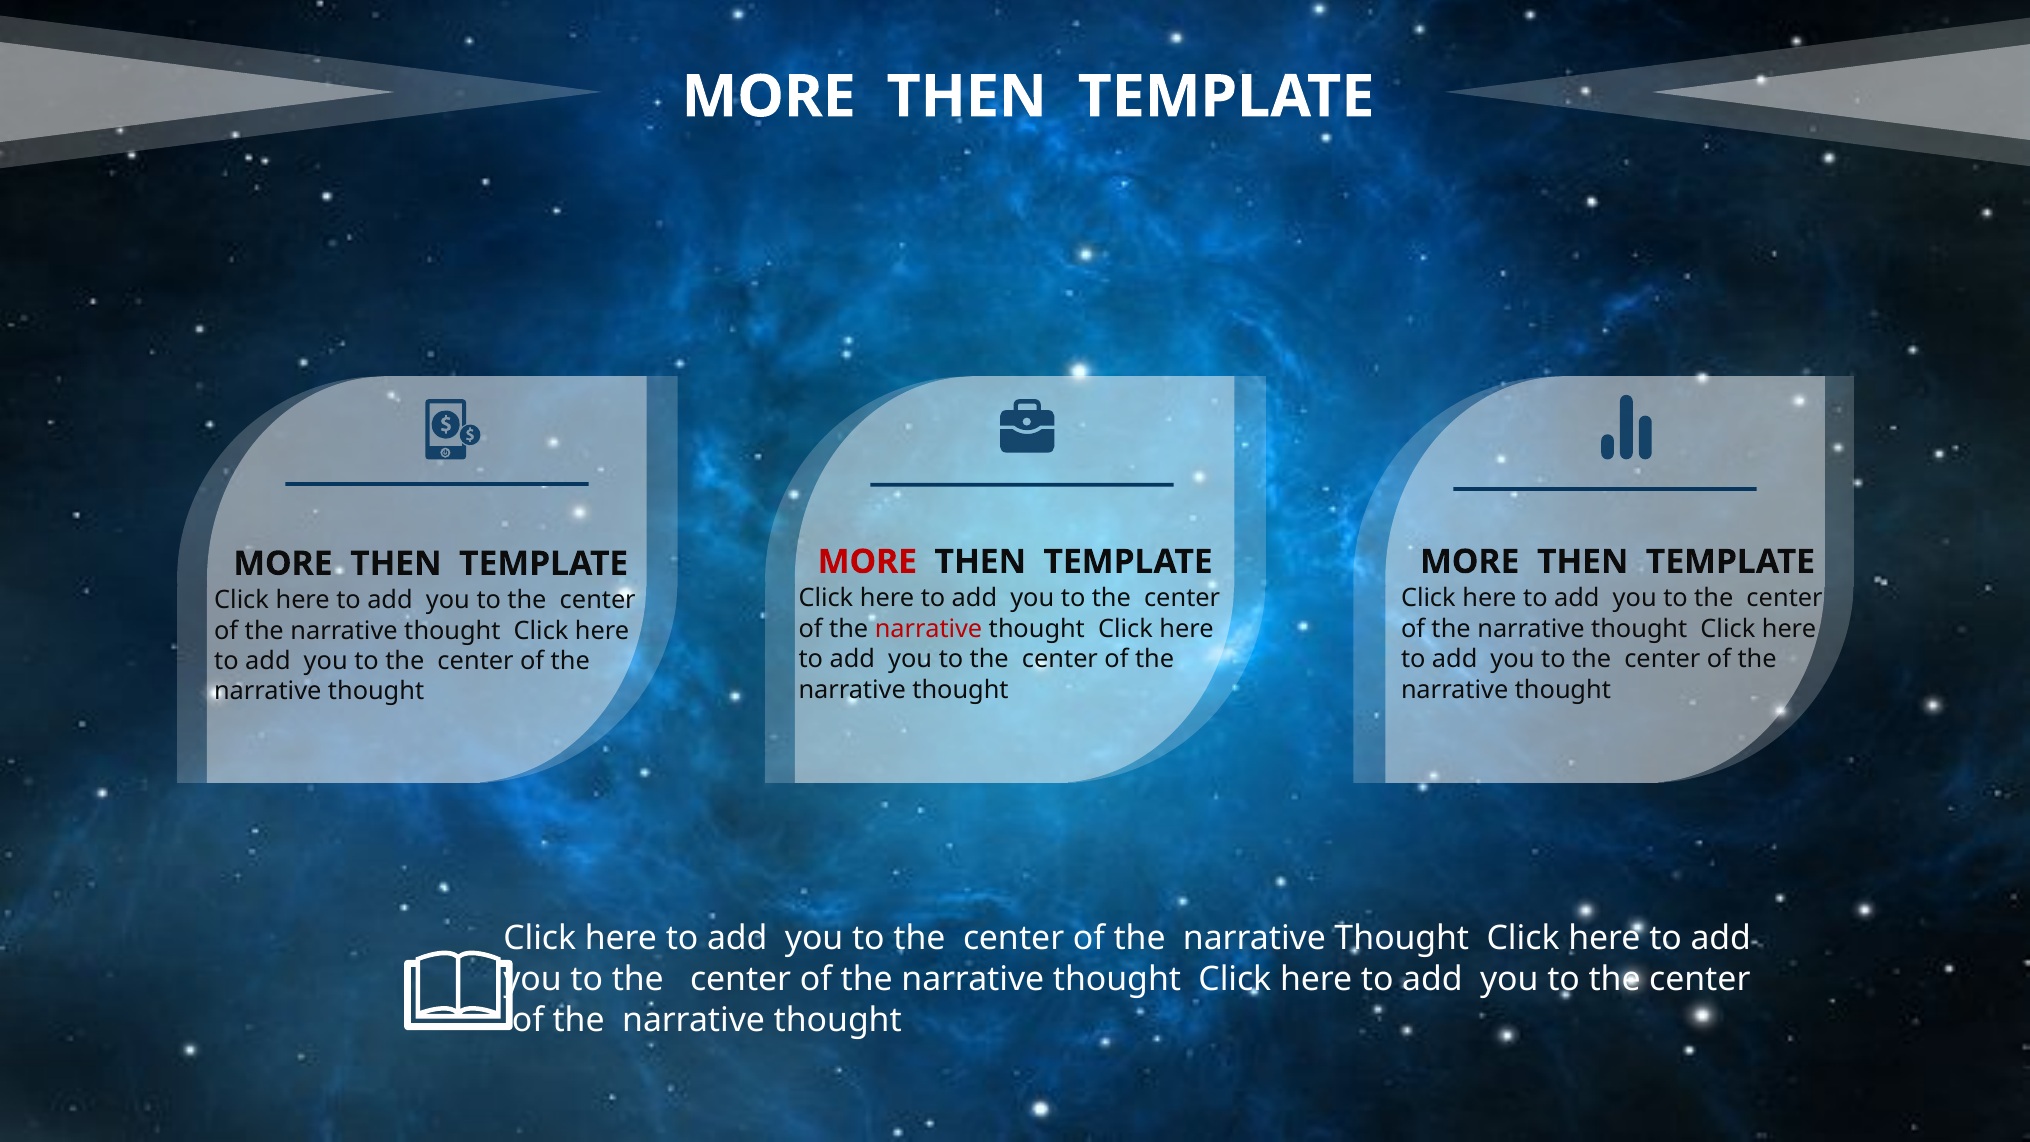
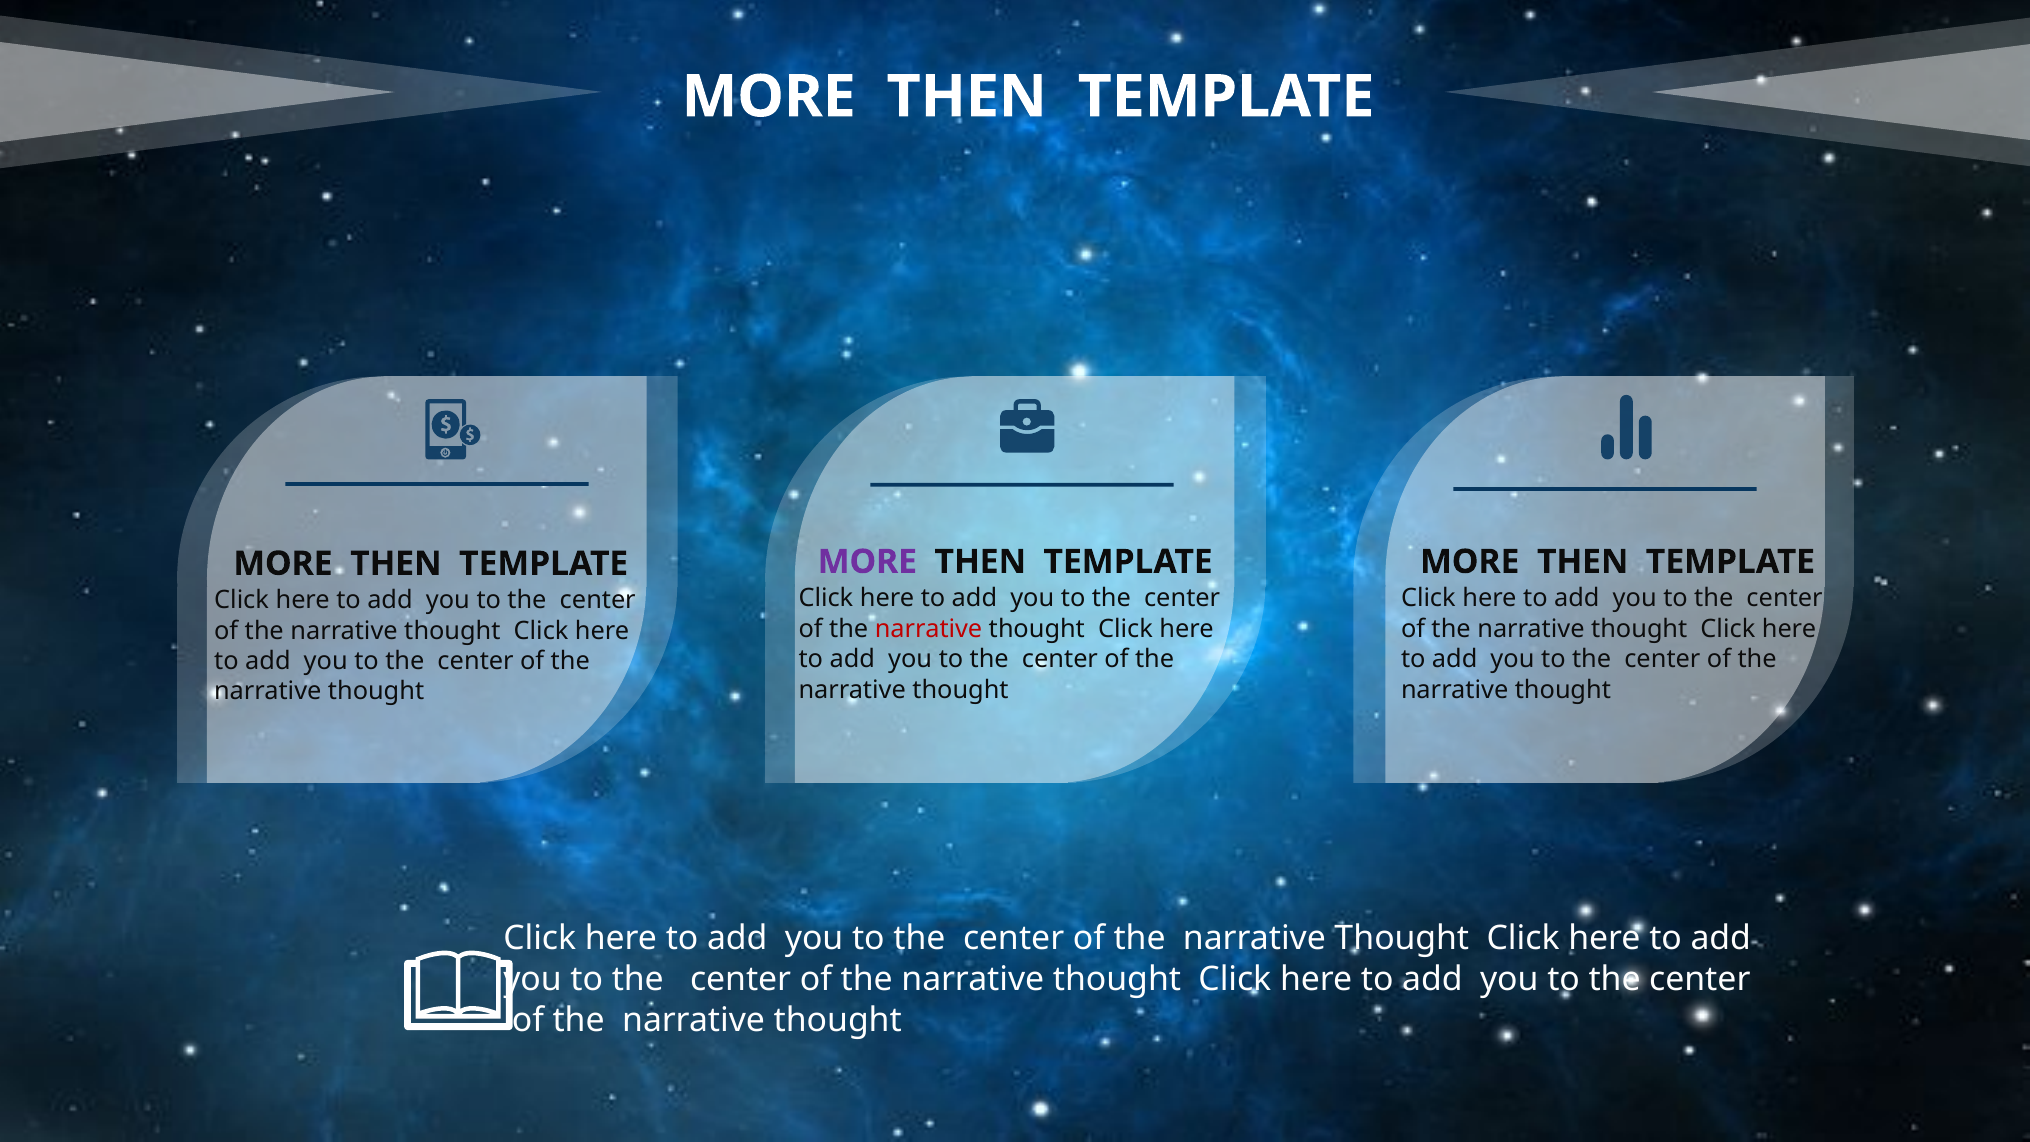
MORE at (867, 562) colour: red -> purple
